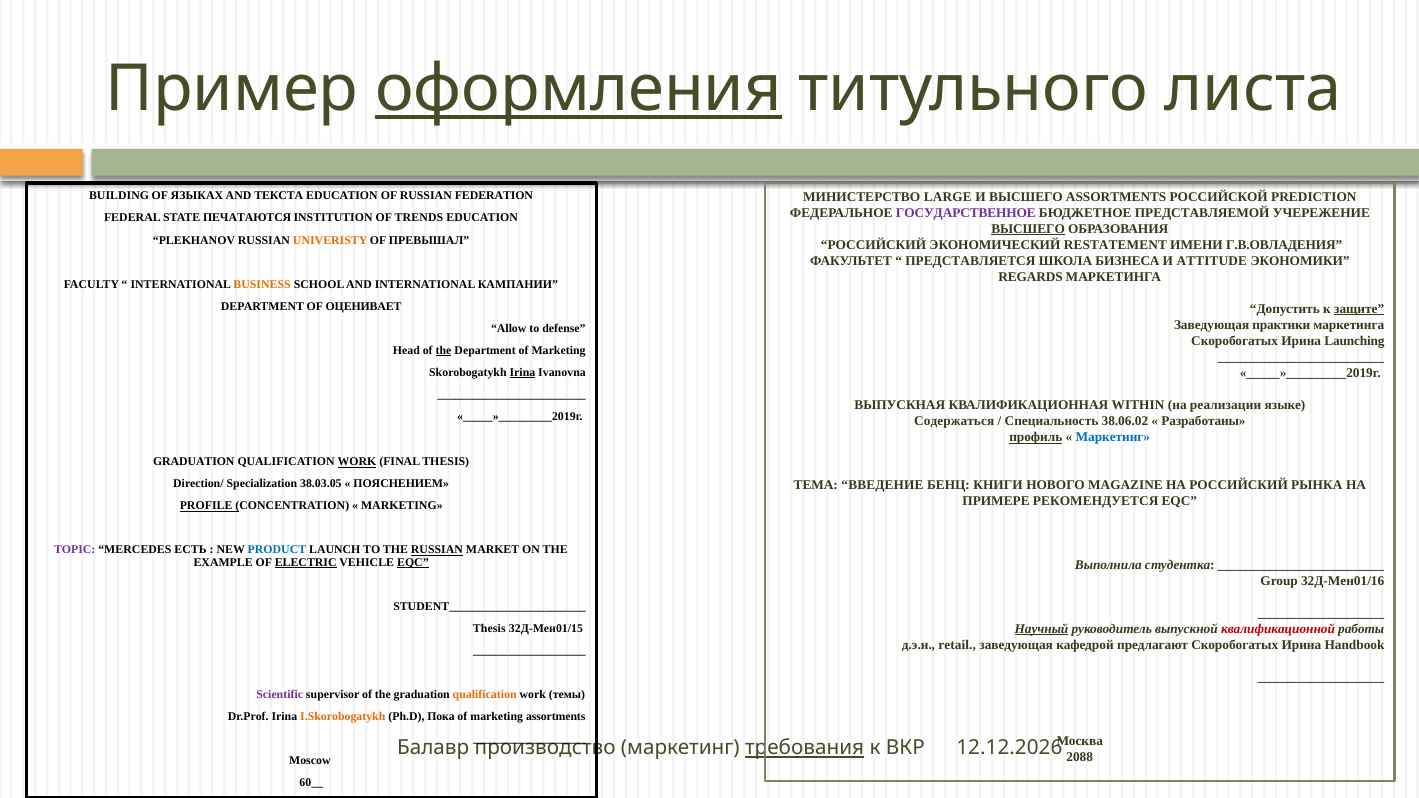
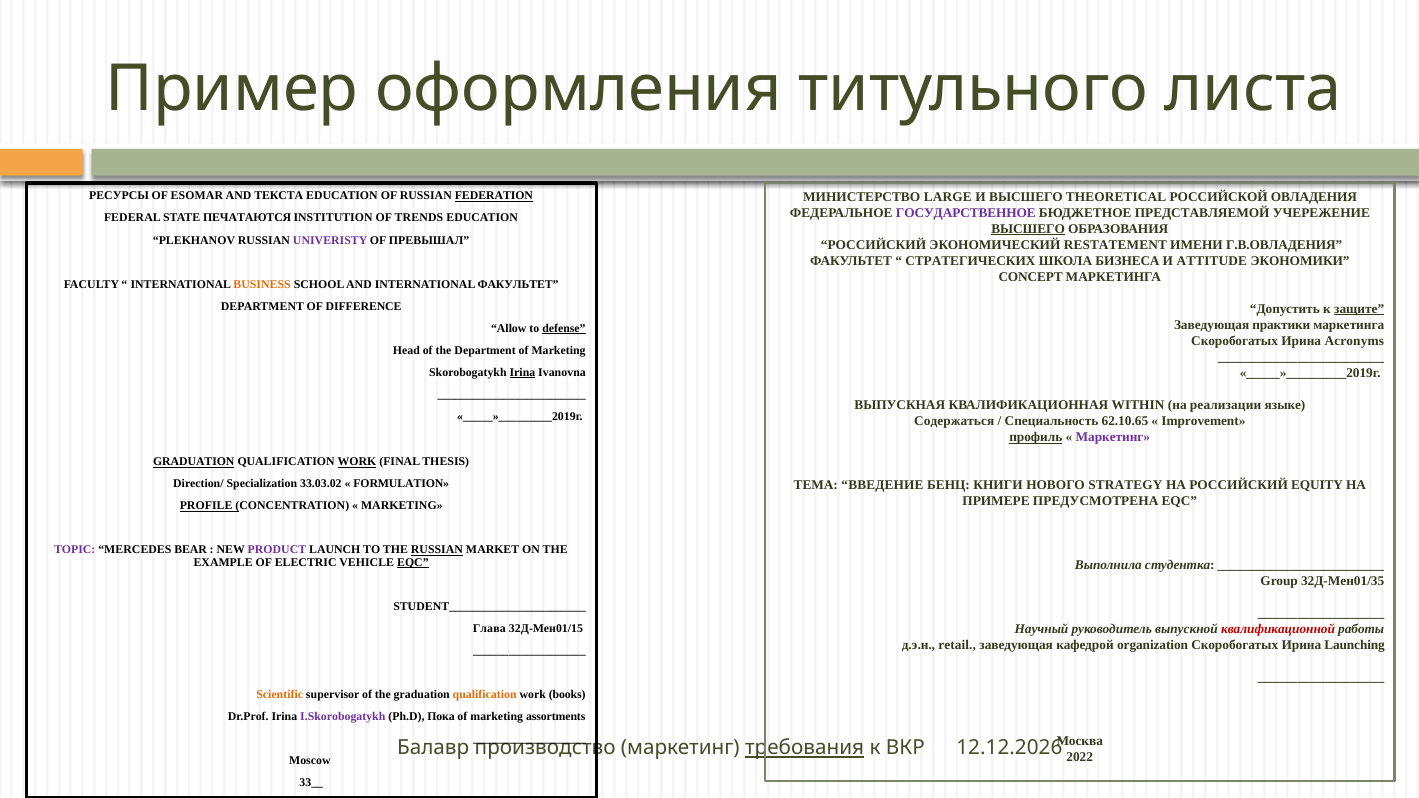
оформления underline: present -> none
BUILDING: BUILDING -> РЕСУРСЫ
ЯЗЫКАХ: ЯЗЫКАХ -> ESOMAR
FEDERATION underline: none -> present
ВЫСШЕГО ASSORTMENTS: ASSORTMENTS -> THEORETICAL
PREDICTION: PREDICTION -> ОВЛАДЕНИЯ
UNIVERISTY colour: orange -> purple
ПРЕДСТАВЛЯЕТСЯ: ПРЕДСТАВЛЯЕТСЯ -> СТРАТЕГИЧЕСКИХ
REGARDS: REGARDS -> CONCEPT
INTERNATIONAL КАМПАНИИ: КАМПАНИИ -> ФАКУЛЬТЕТ
ОЦЕНИВАЕТ: ОЦЕНИВАЕТ -> DIFFERENCE
defense underline: none -> present
Launching: Launching -> Acronyms
the at (444, 350) underline: present -> none
38.06.02: 38.06.02 -> 62.10.65
Разработаны: Разработаны -> Improvement
Маркетинг at (1113, 437) colour: blue -> purple
GRADUATION at (194, 462) underline: none -> present
38.03.05: 38.03.05 -> 33.03.02
ПОЯСНЕНИЕМ: ПОЯСНЕНИЕМ -> FORMULATION
MAGAZINE: MAGAZINE -> STRATEGY
РЫНКА: РЫНКА -> EQUITY
РЕКОМЕНДУЕТСЯ: РЕКОМЕНДУЕТСЯ -> ПРЕДУСМОТРЕНА
ЕСТЬ: ЕСТЬ -> BEAR
PRODUCT colour: blue -> purple
ELECTRIC underline: present -> none
32Д-Мен01/16: 32Д-Мен01/16 -> 32Д-Мен01/35
Научный underline: present -> none
Thesis at (489, 629): Thesis -> Глава
предлагают: предлагают -> organization
Handbook: Handbook -> Launching
Scientific colour: purple -> orange
темы: темы -> books
I.Skorobogatykh colour: orange -> purple
2088: 2088 -> 2022
60__: 60__ -> 33__
